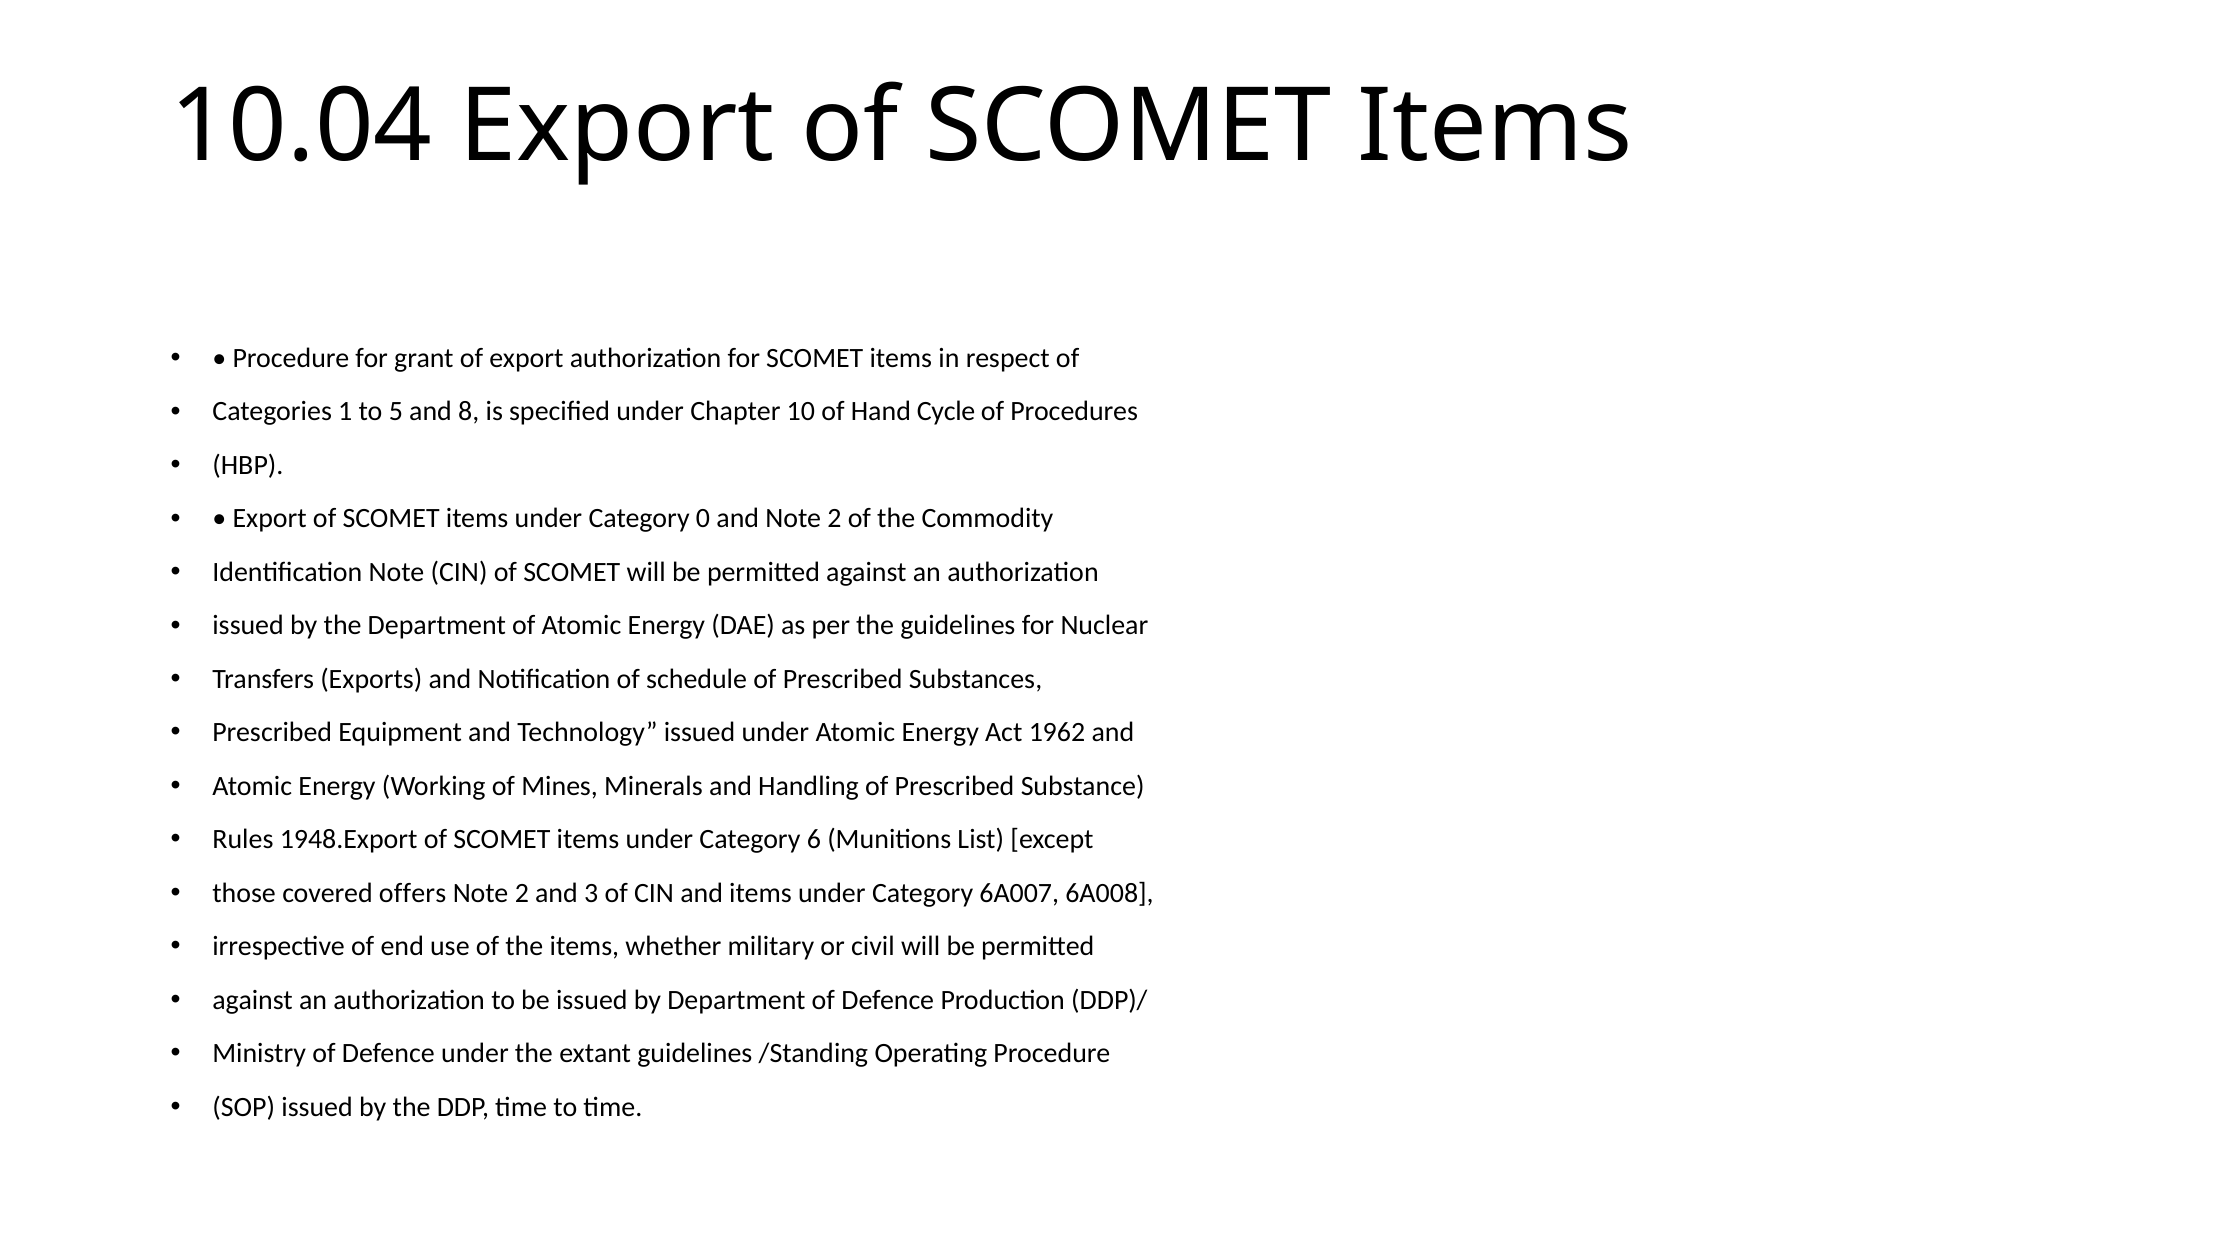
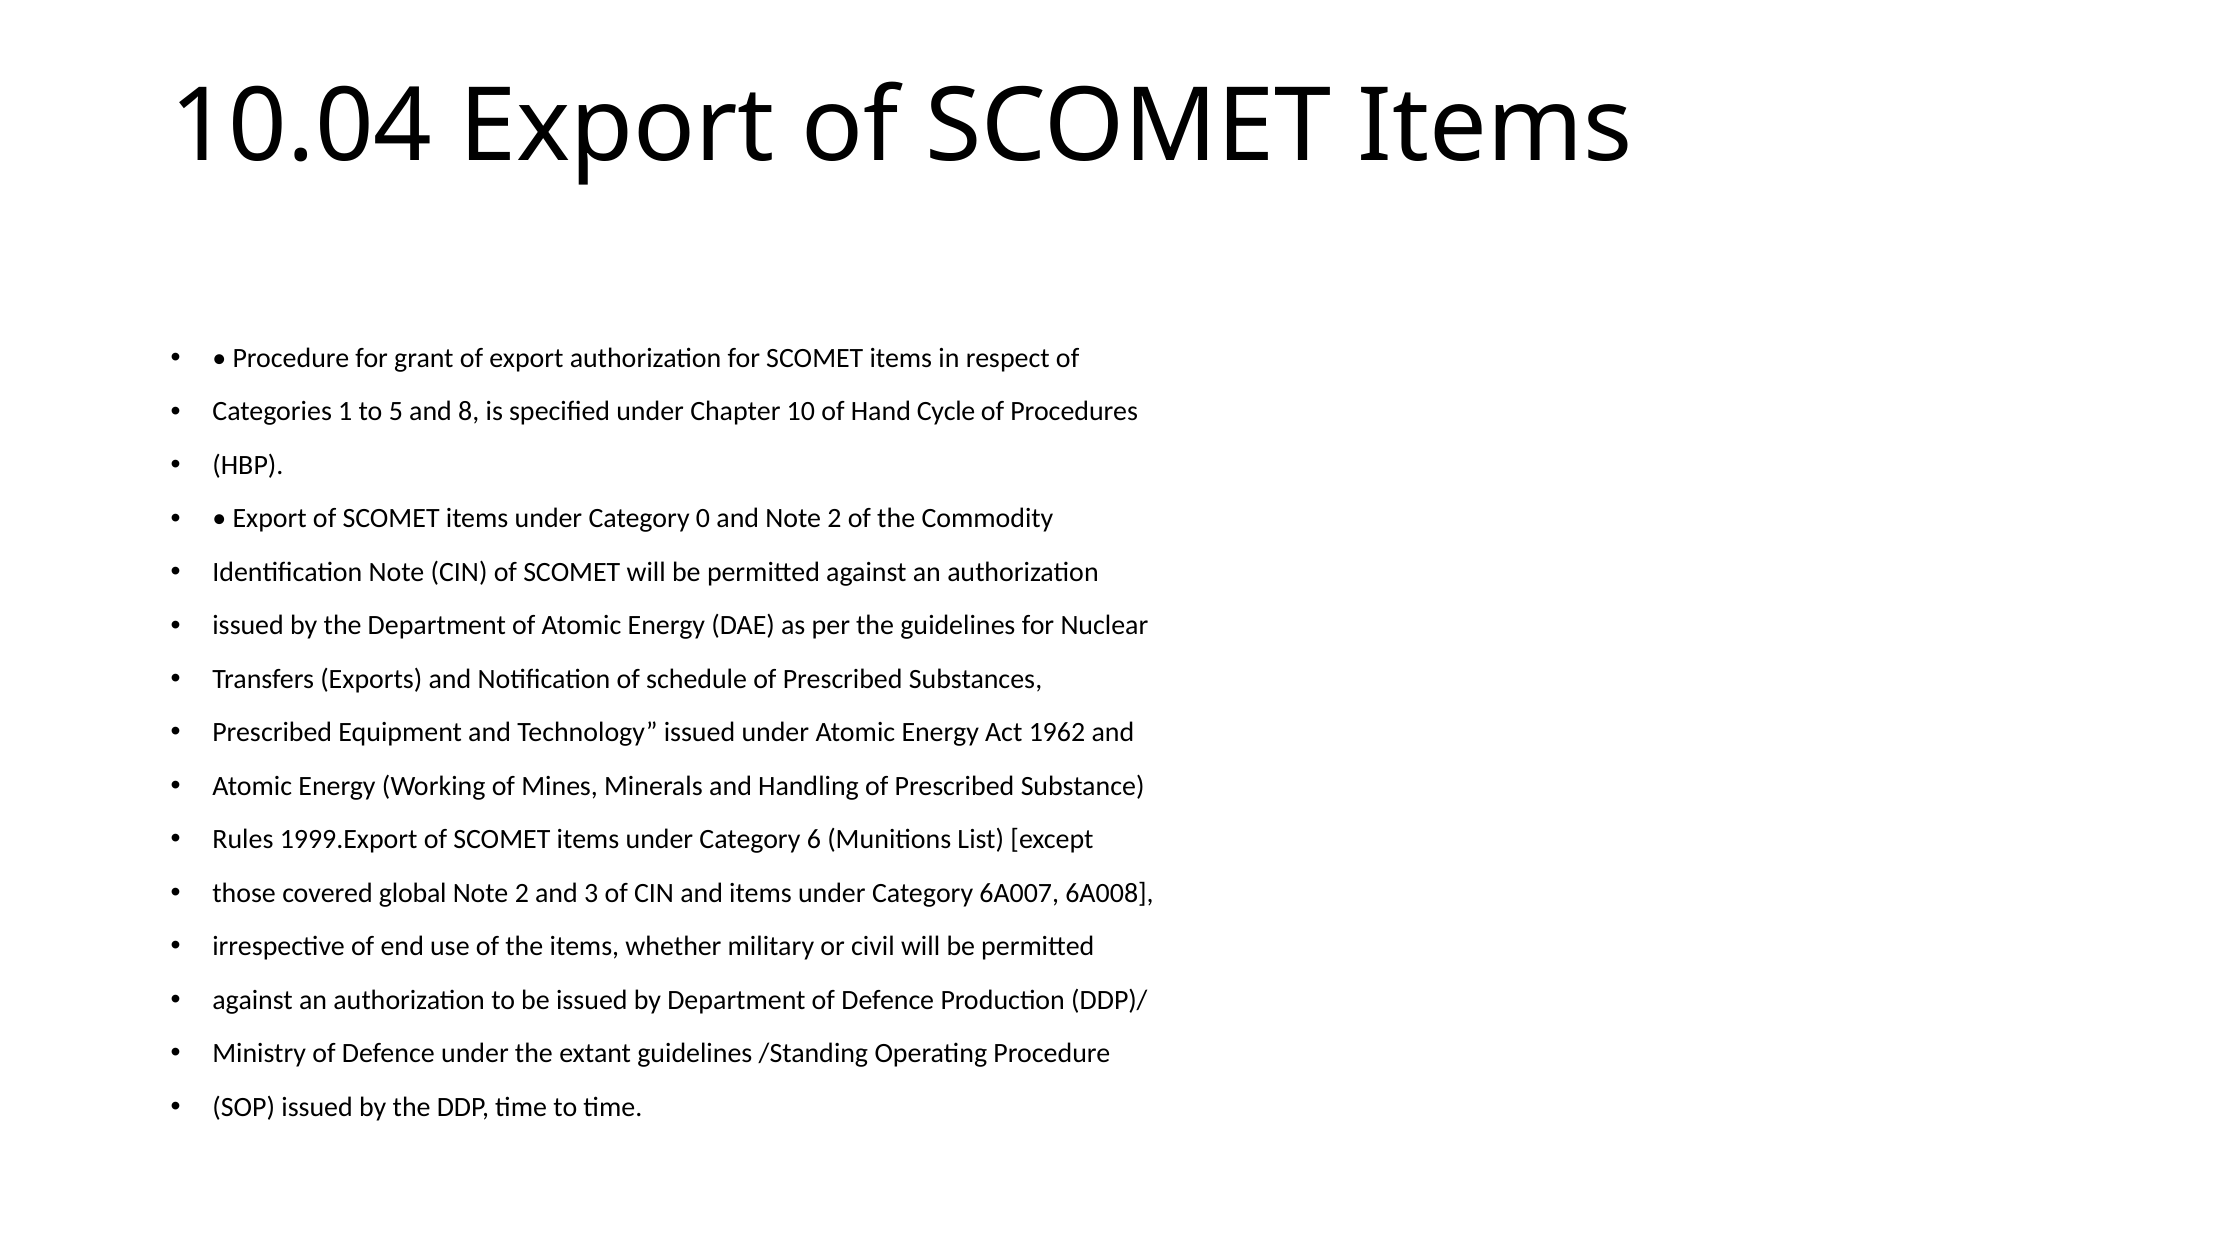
1948.Export: 1948.Export -> 1999.Export
offers: offers -> global
